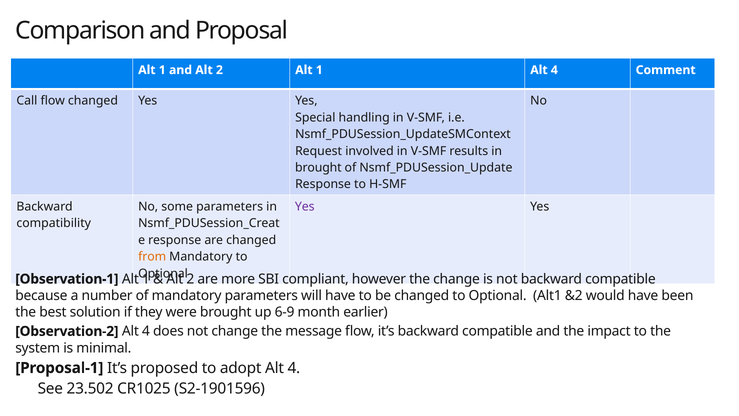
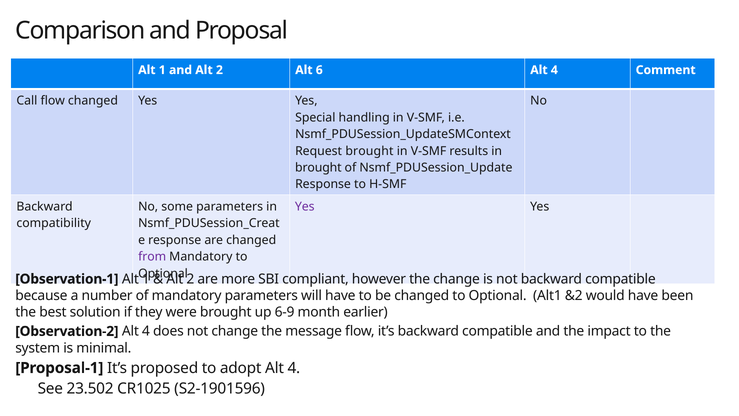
2 Alt 1: 1 -> 6
Request involved: involved -> brought
from colour: orange -> purple
